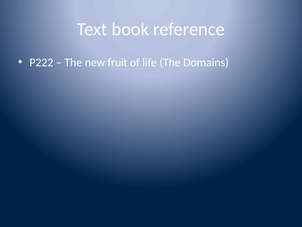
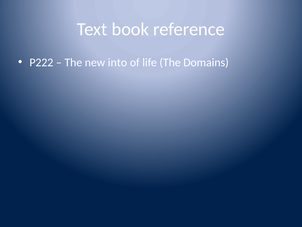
fruit: fruit -> into
